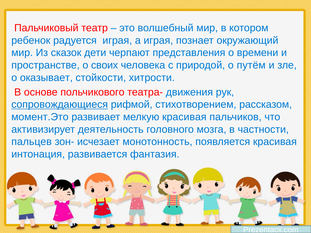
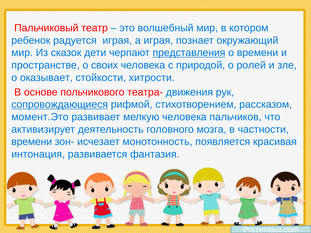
представления underline: none -> present
путём: путём -> ролей
мелкую красивая: красивая -> человека
пальцев at (32, 142): пальцев -> времени
